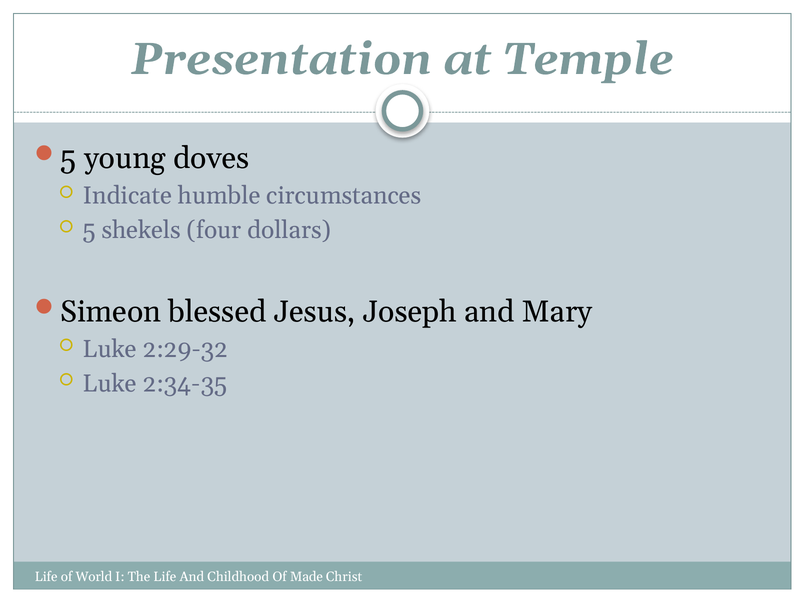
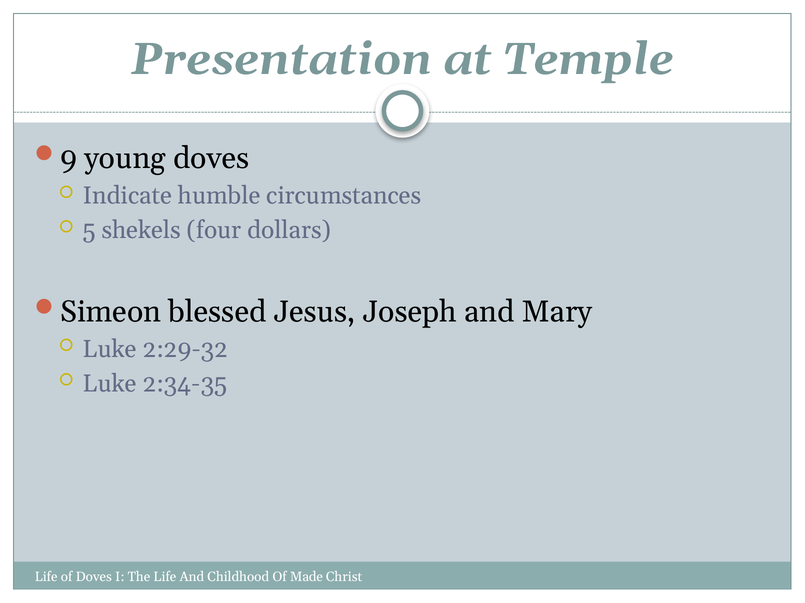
5 at (68, 159): 5 -> 9
of World: World -> Doves
